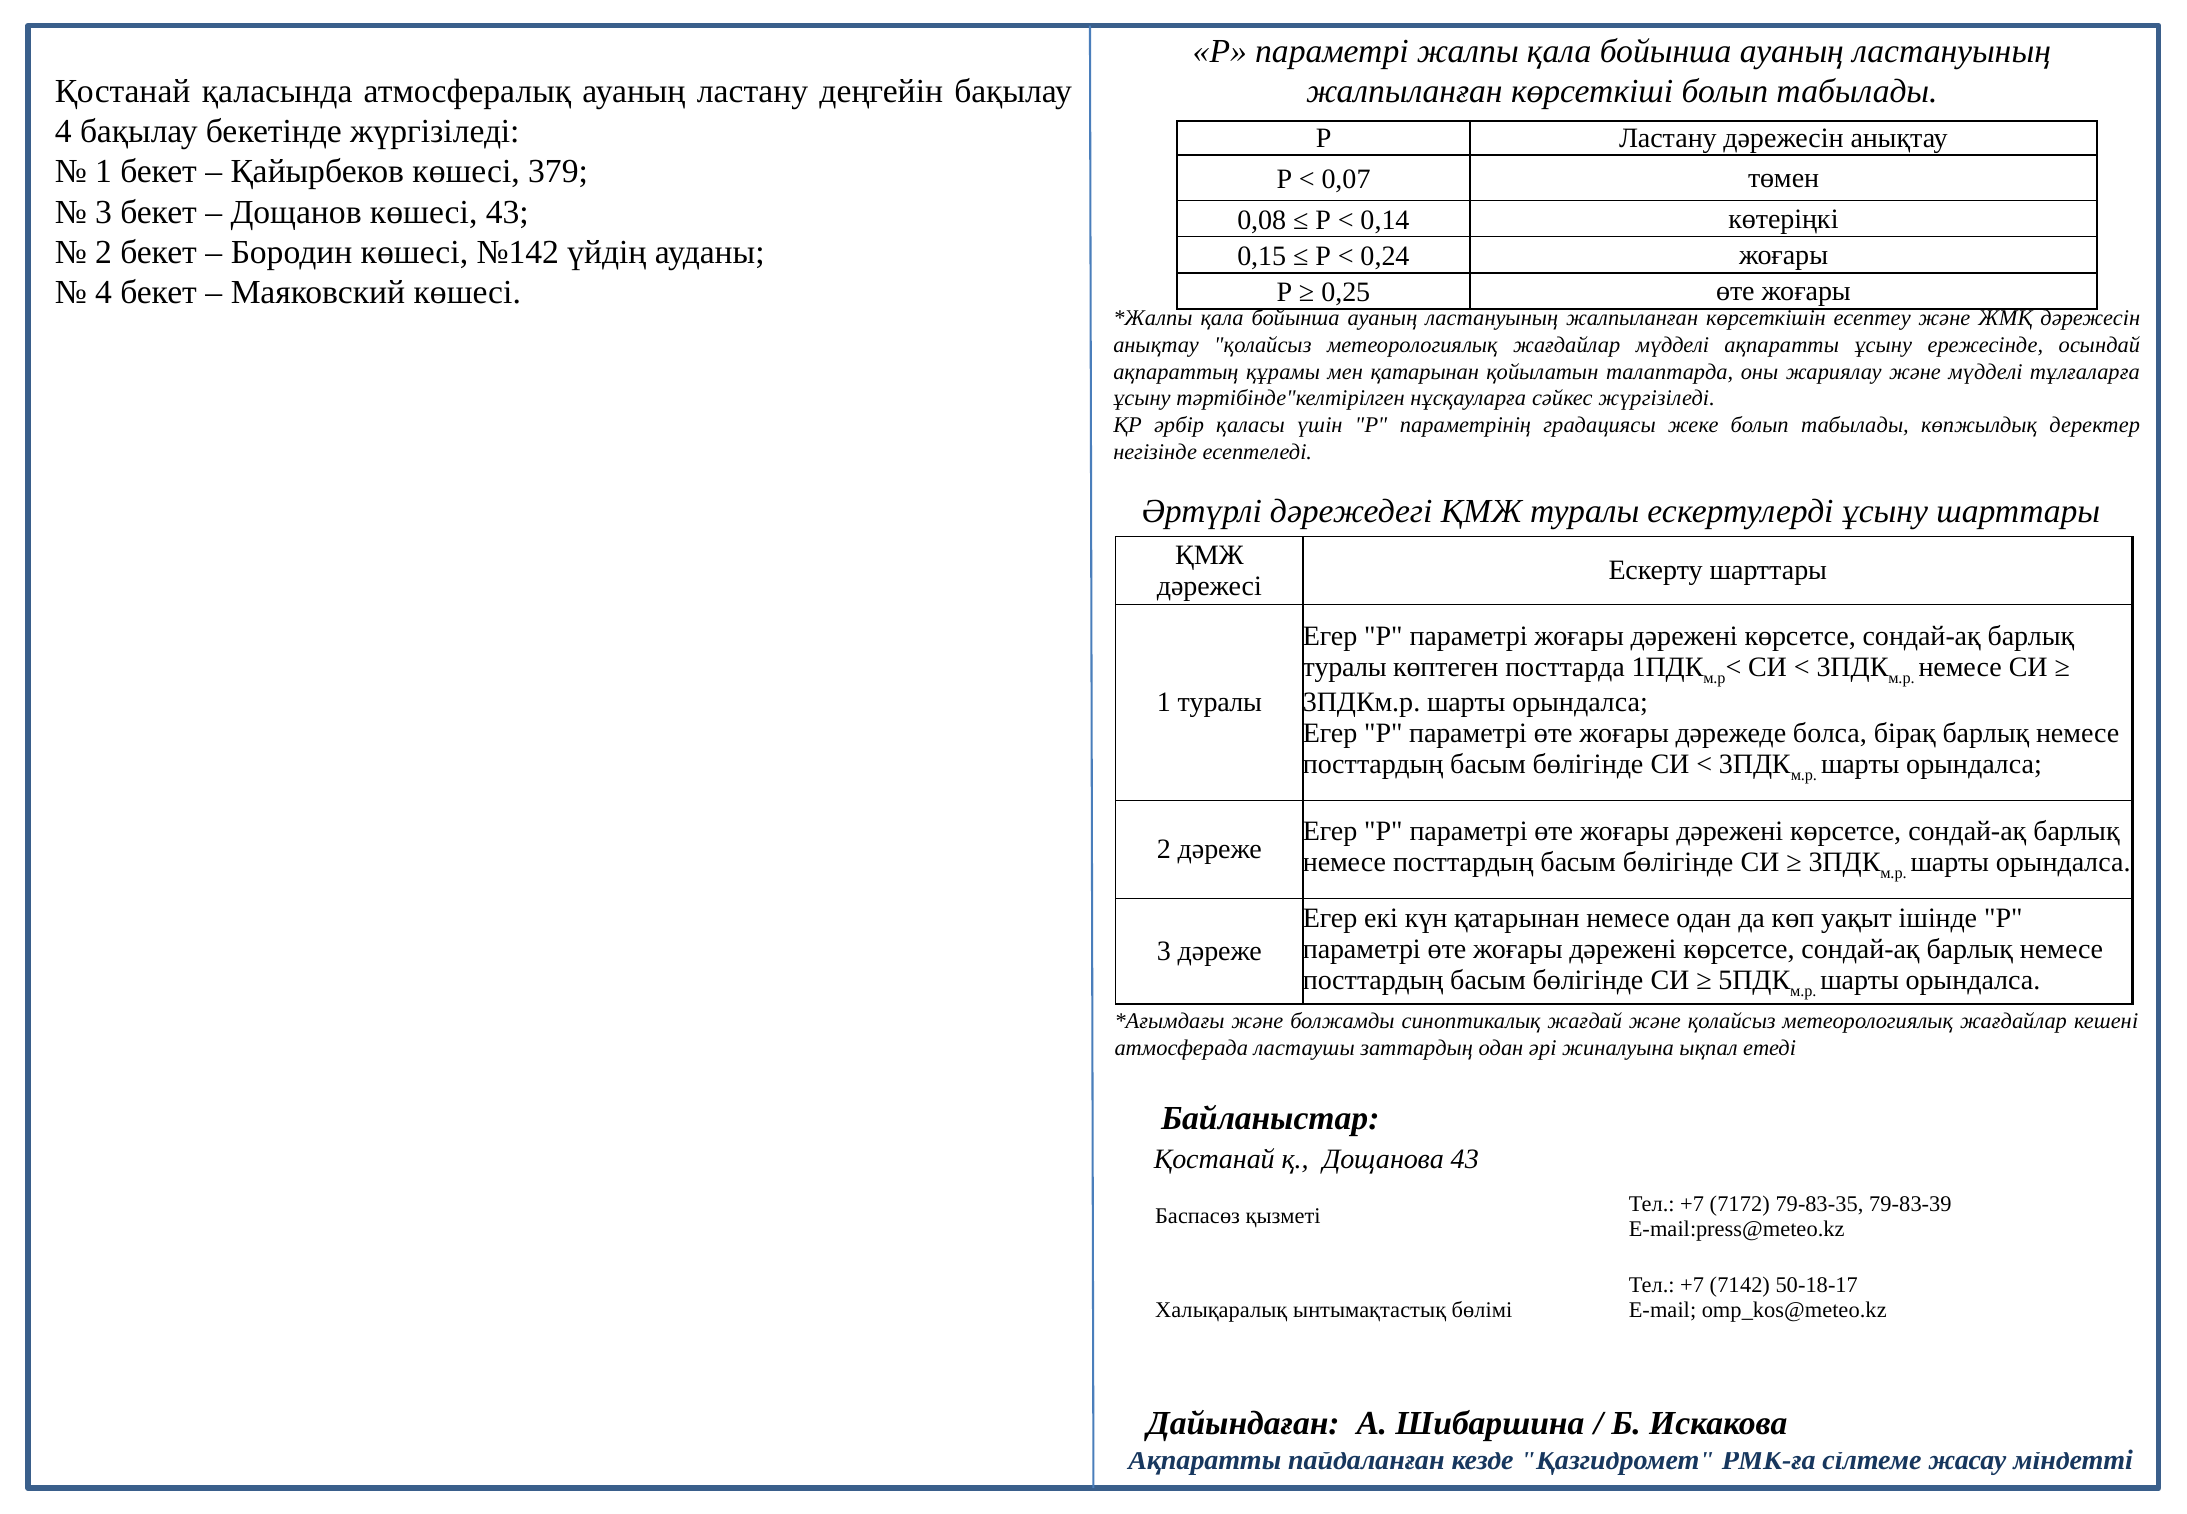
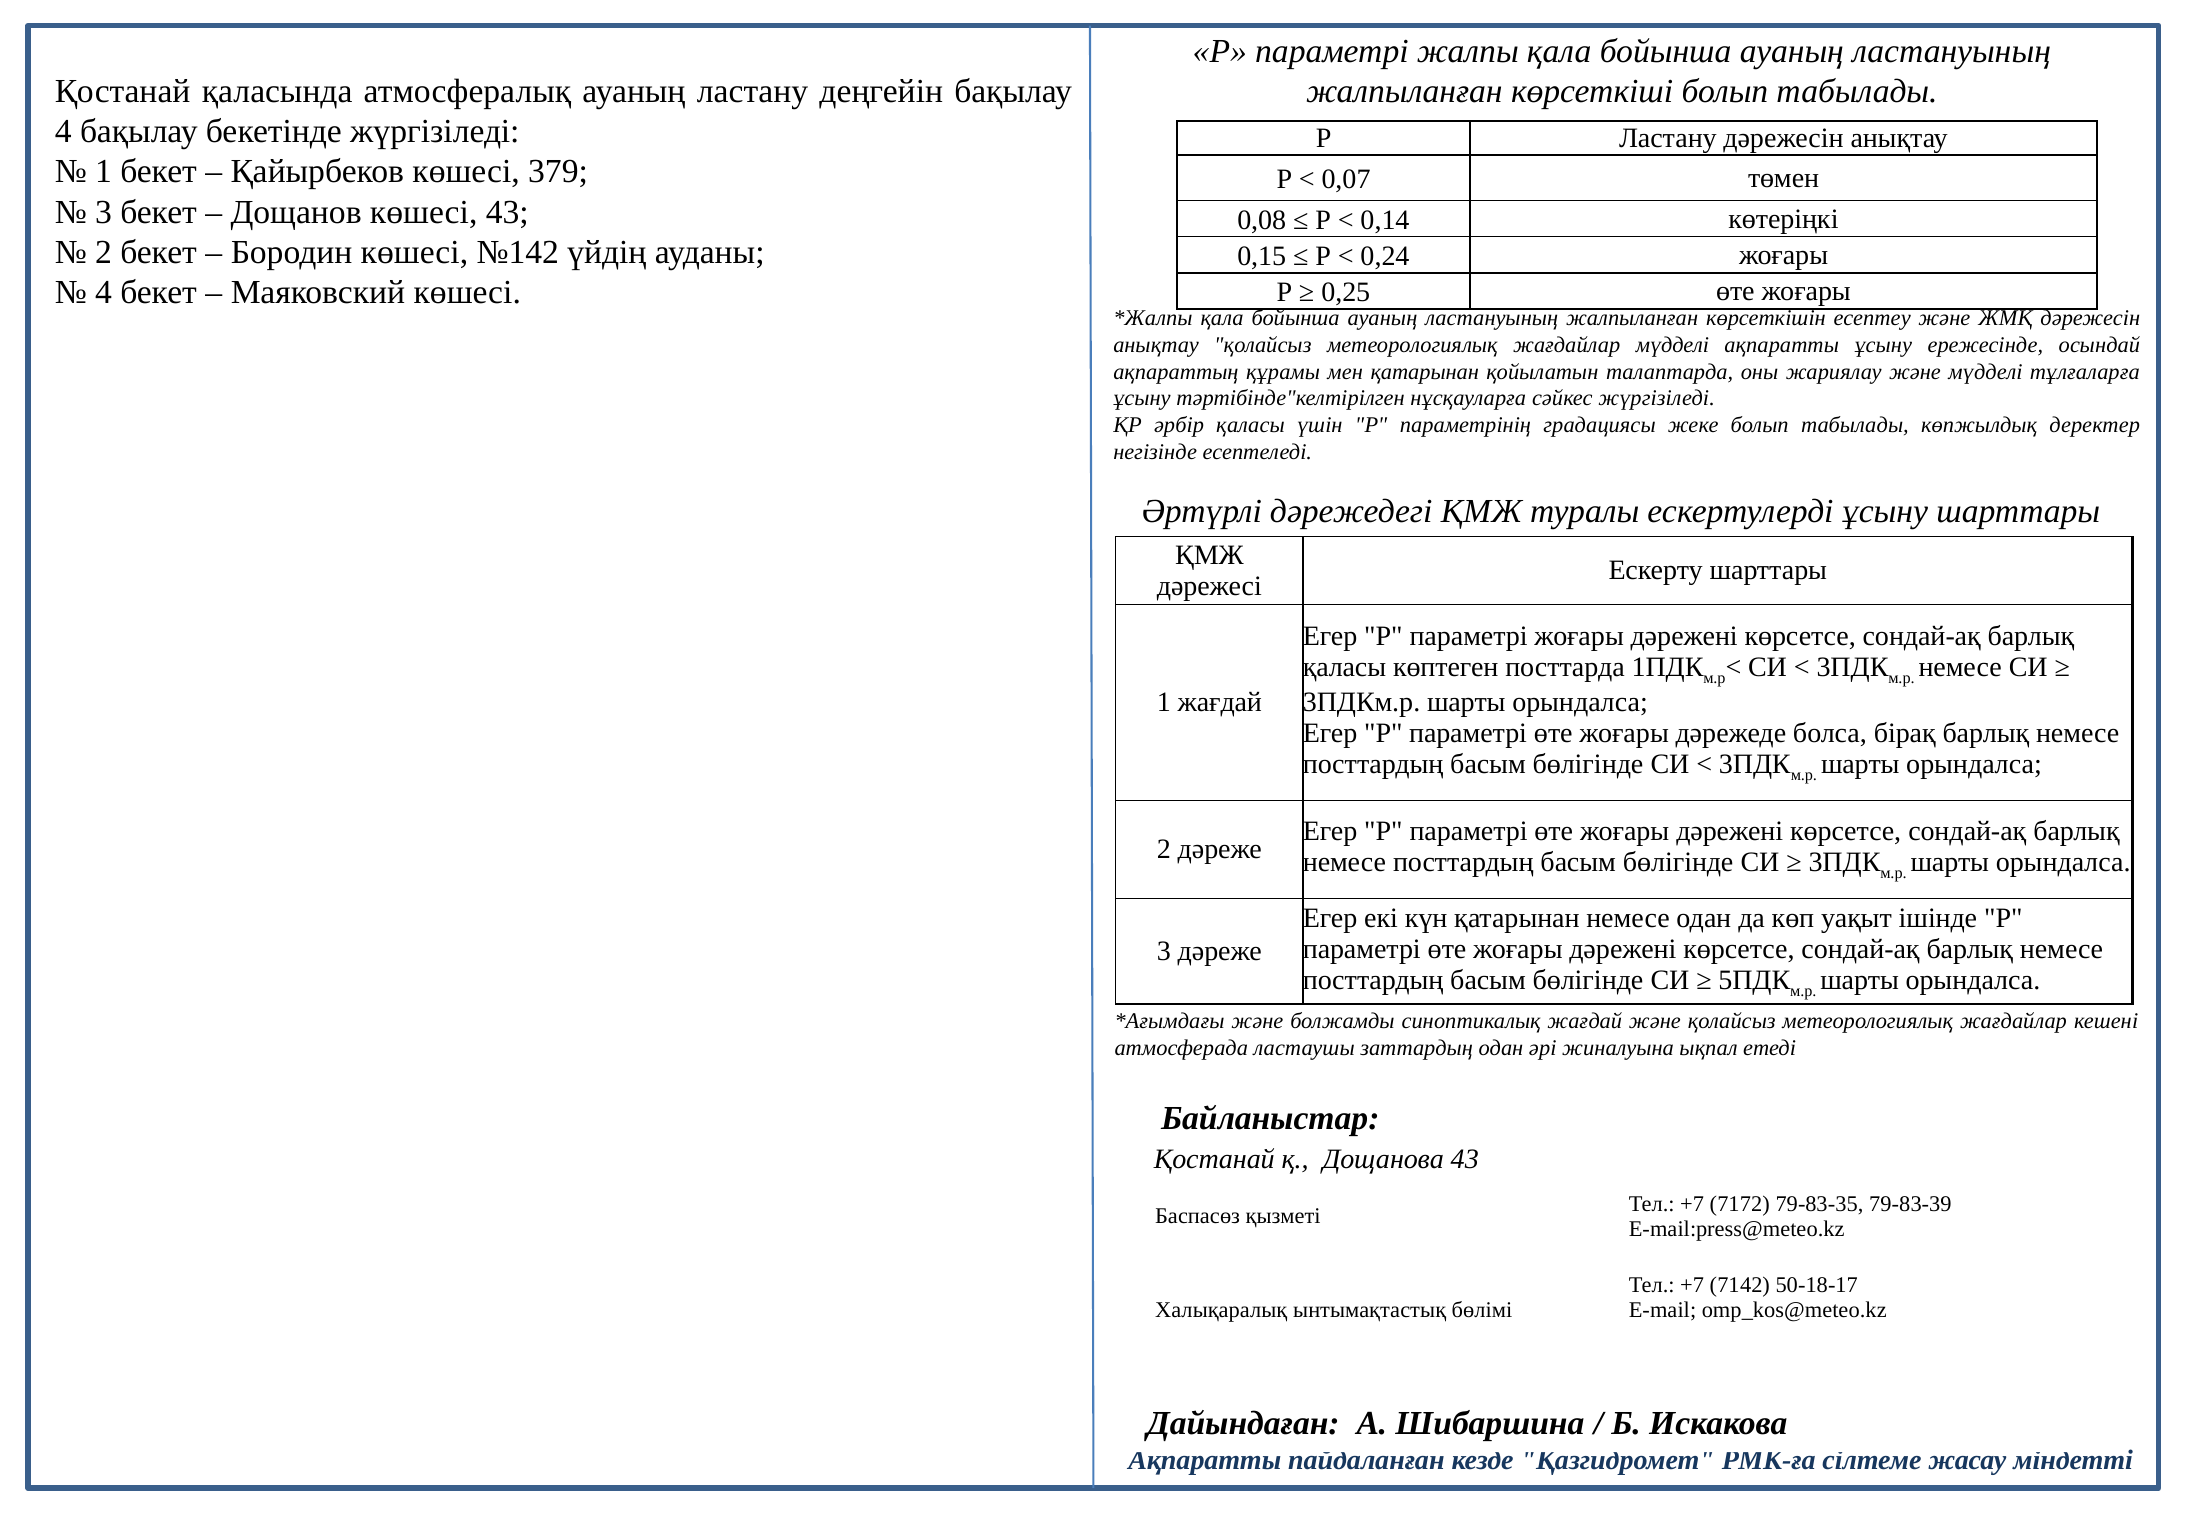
туралы at (1345, 667): туралы -> қаласы
1 туралы: туралы -> жағдай
